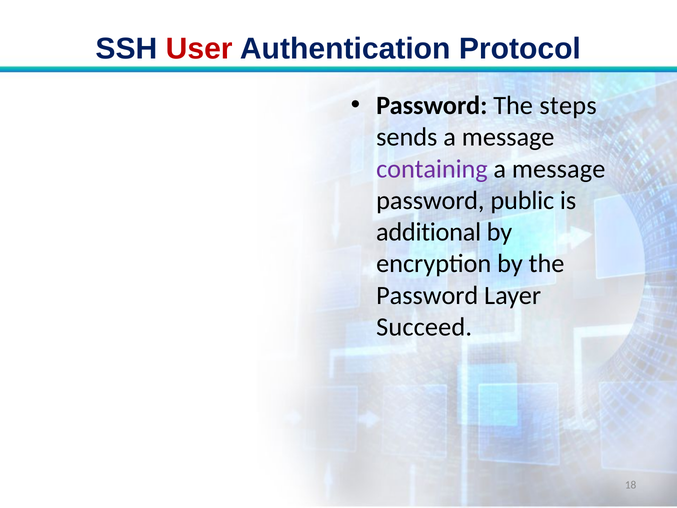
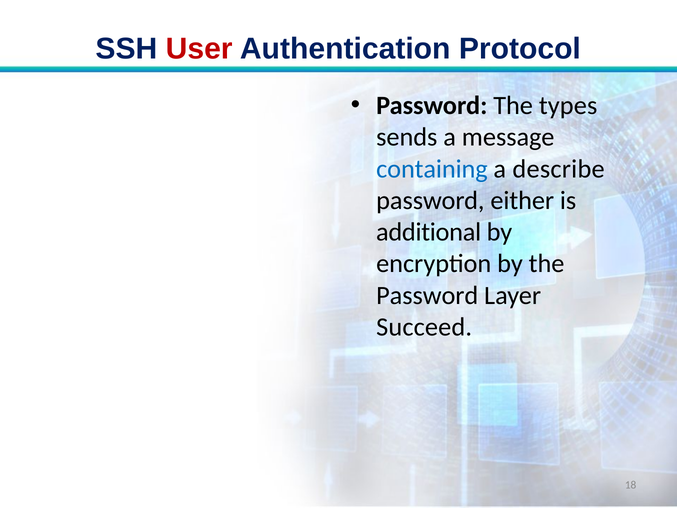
steps: steps -> types
containing colour: purple -> blue
message at (559, 169): message -> describe
public: public -> either
